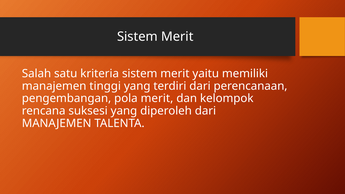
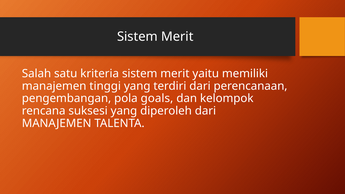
pola merit: merit -> goals
